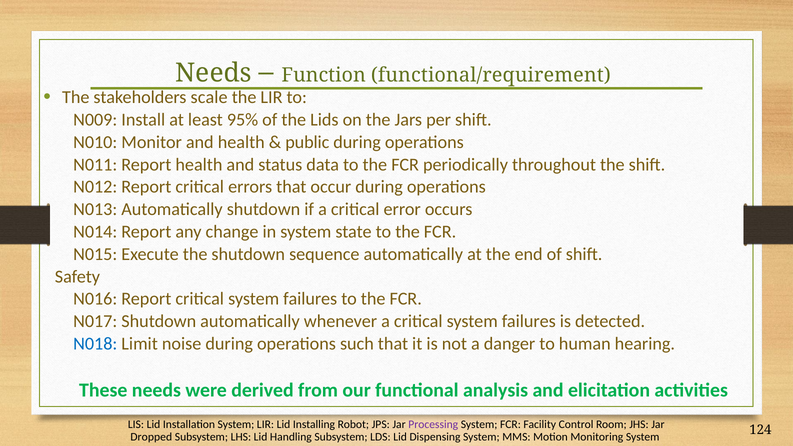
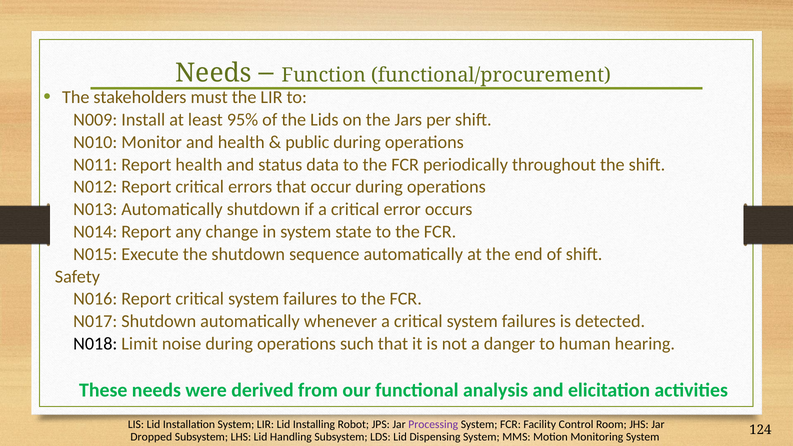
functional/requirement: functional/requirement -> functional/procurement
scale: scale -> must
N018 colour: blue -> black
